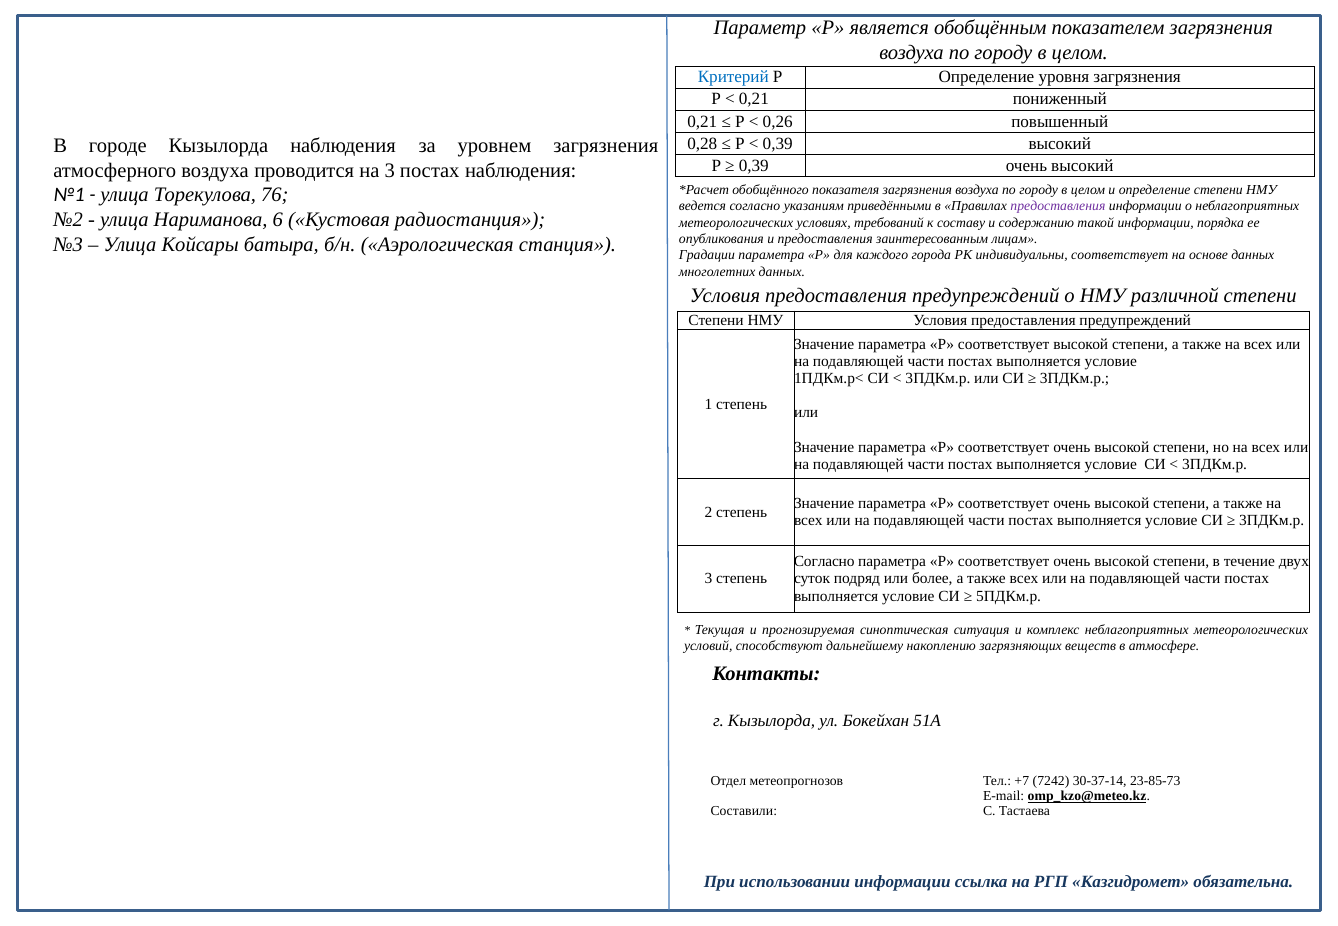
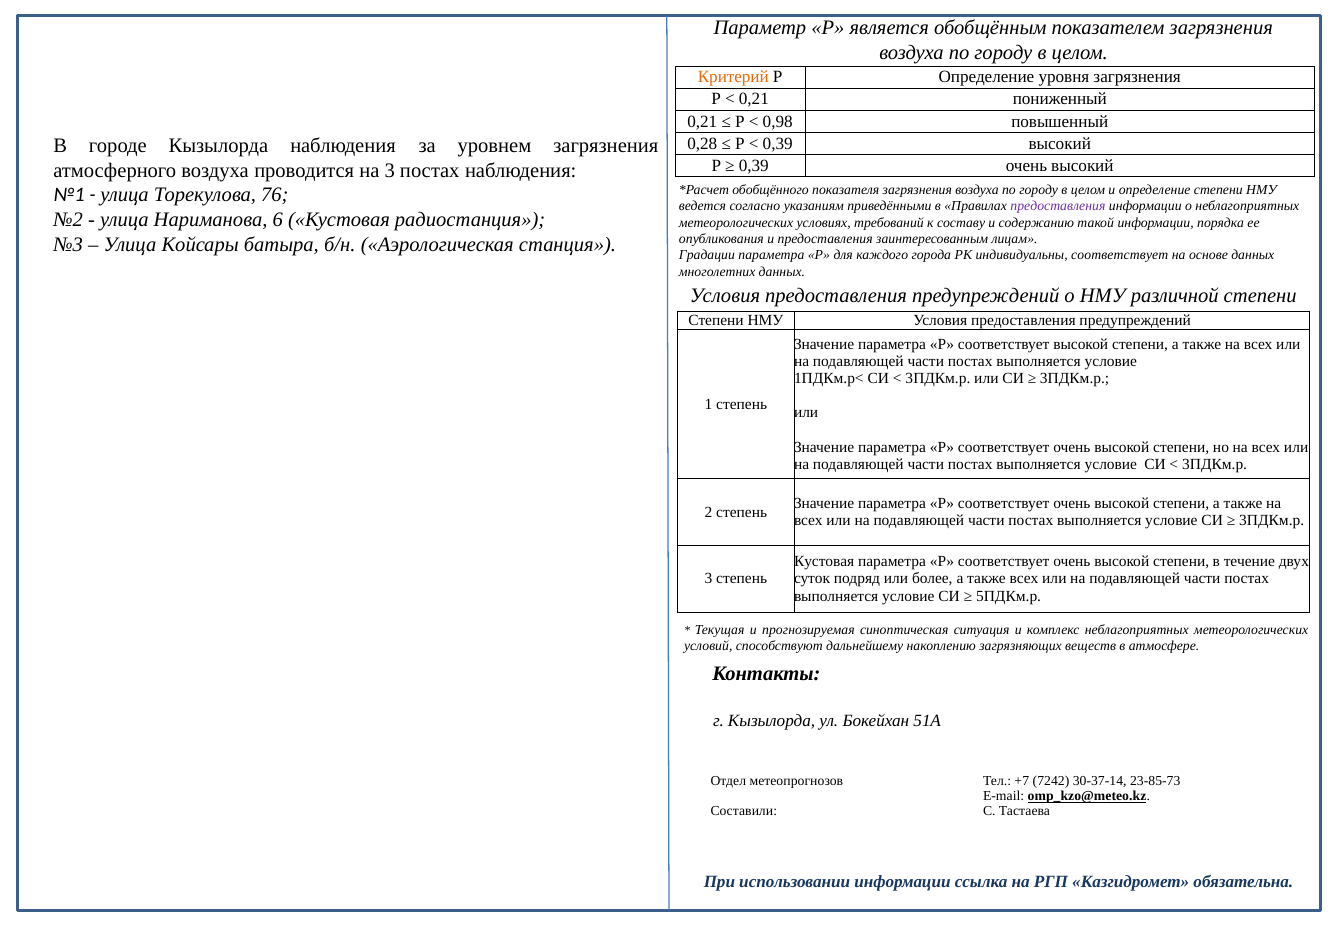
Критерий colour: blue -> orange
0,26: 0,26 -> 0,98
Согласно at (824, 562): Согласно -> Кустовая
